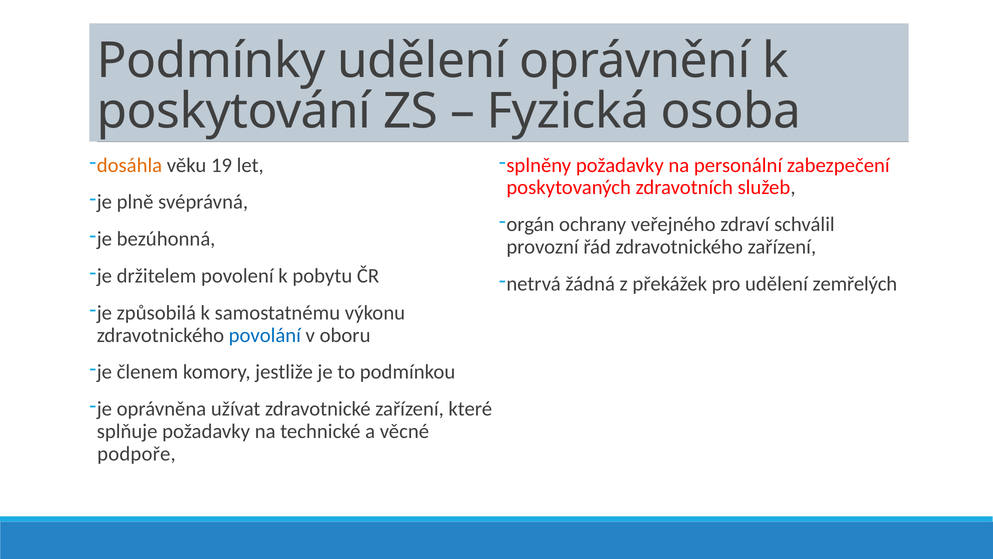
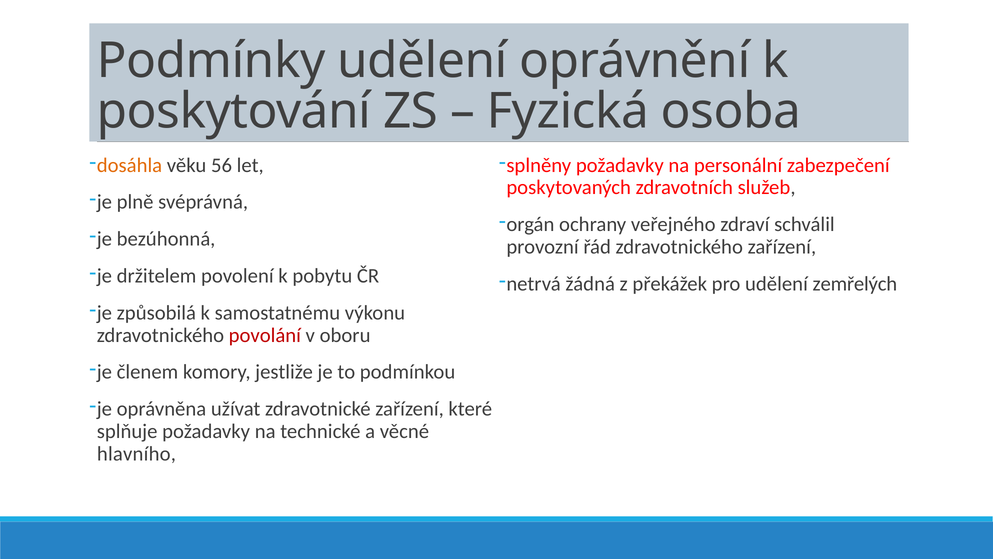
19: 19 -> 56
povolání colour: blue -> red
podpoře: podpoře -> hlavního
